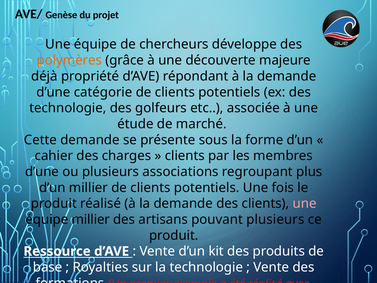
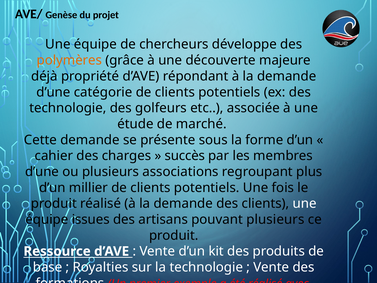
clients at (185, 156): clients -> succès
une at (305, 203) colour: pink -> white
équipe millier: millier -> issues
